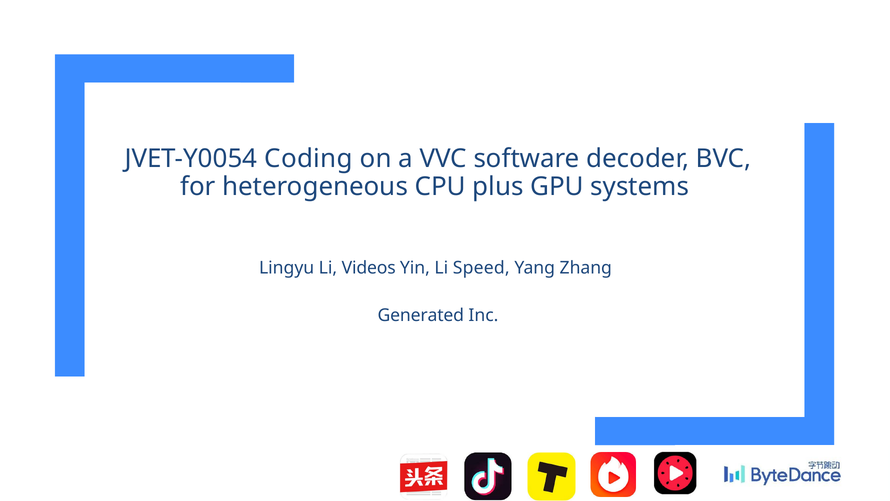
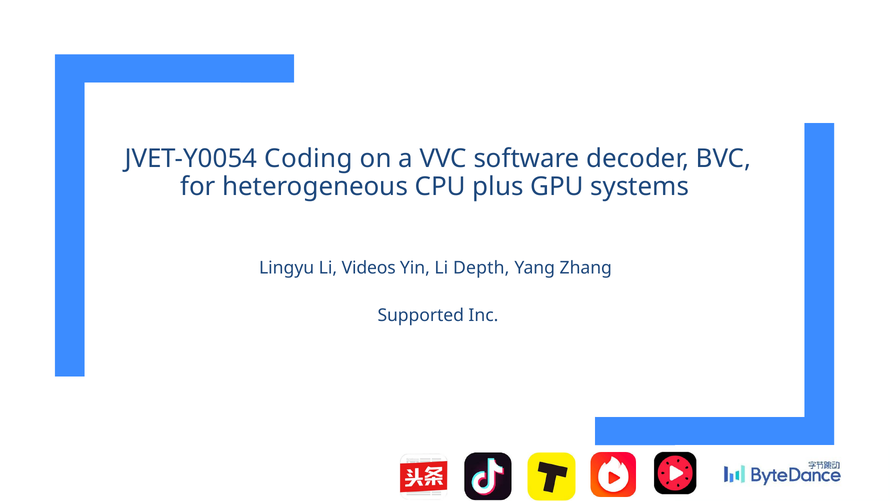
Speed: Speed -> Depth
Generated: Generated -> Supported
